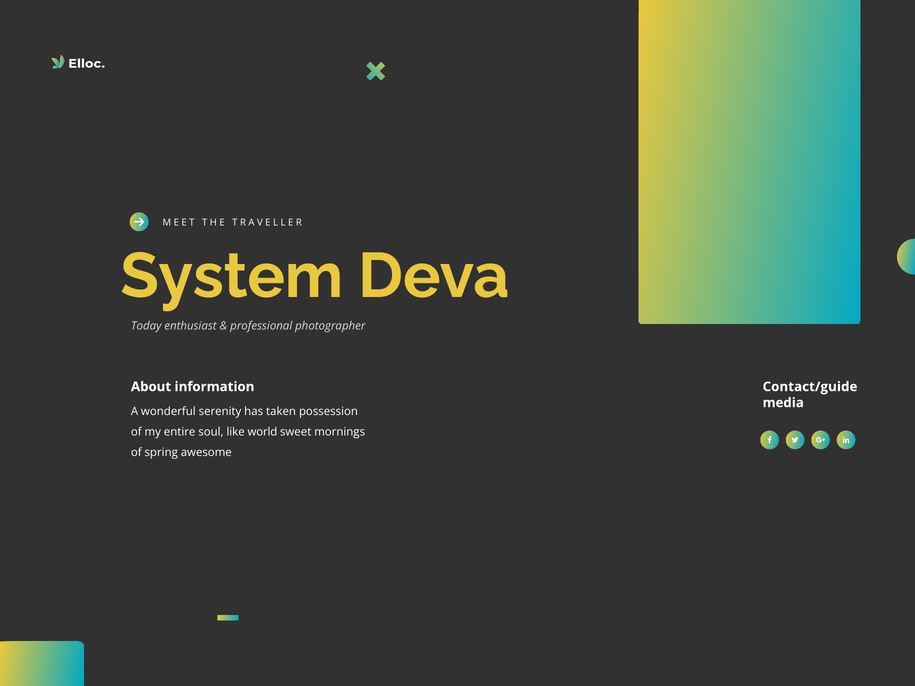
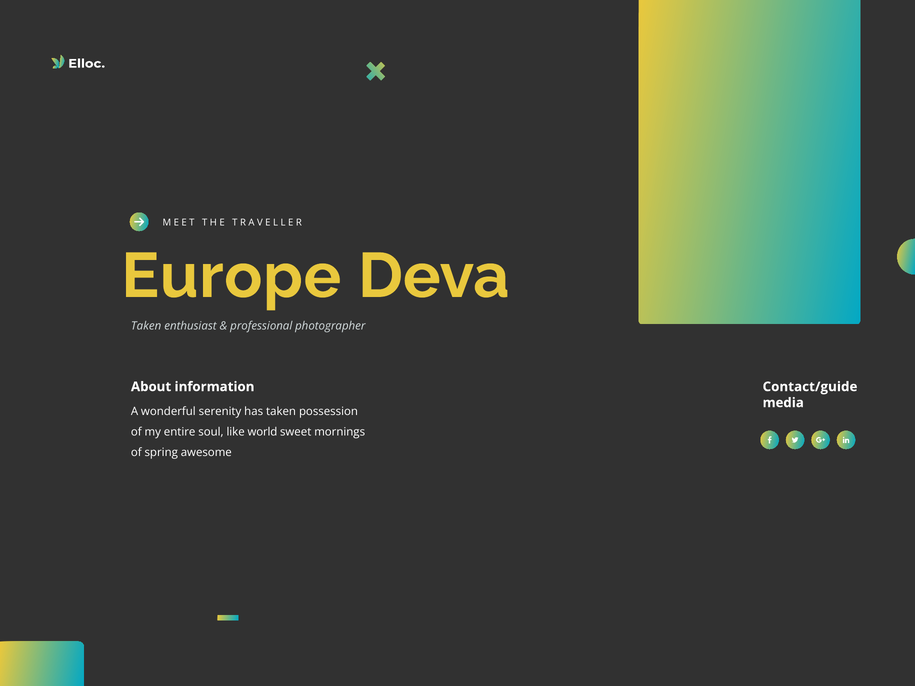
System: System -> Europe
Today at (146, 326): Today -> Taken
